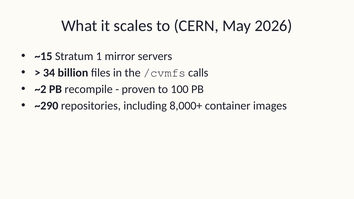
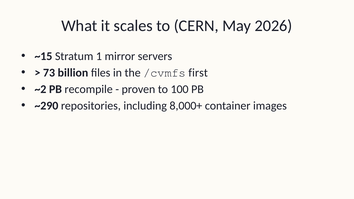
34: 34 -> 73
calls: calls -> first
